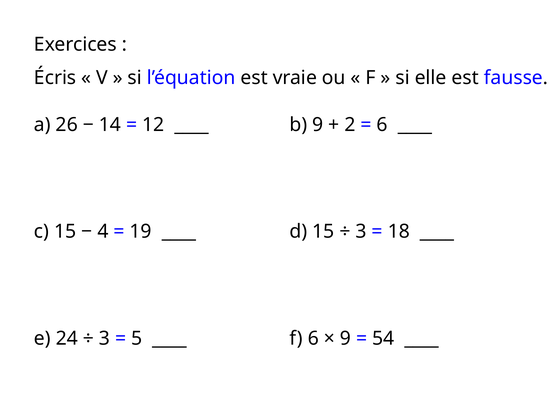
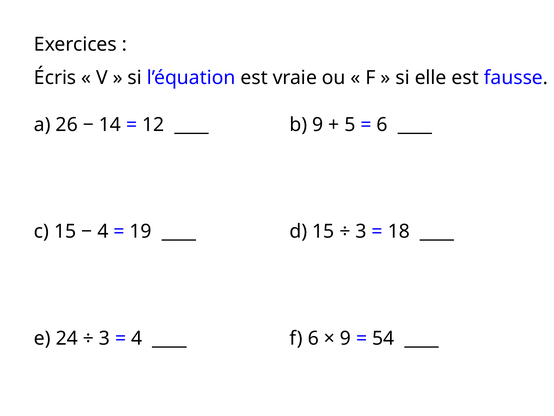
2: 2 -> 5
5 at (137, 338): 5 -> 4
